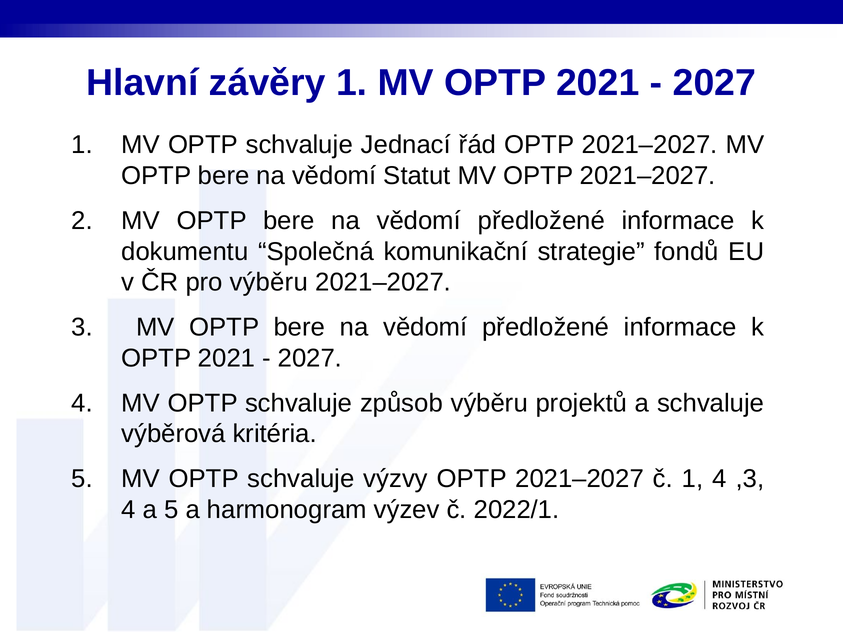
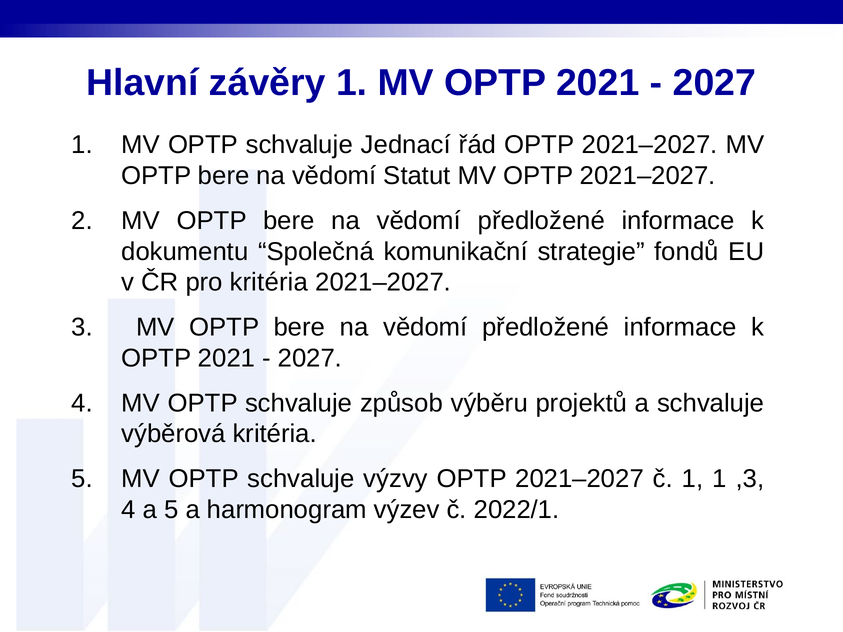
pro výběru: výběru -> kritéria
1 4: 4 -> 1
